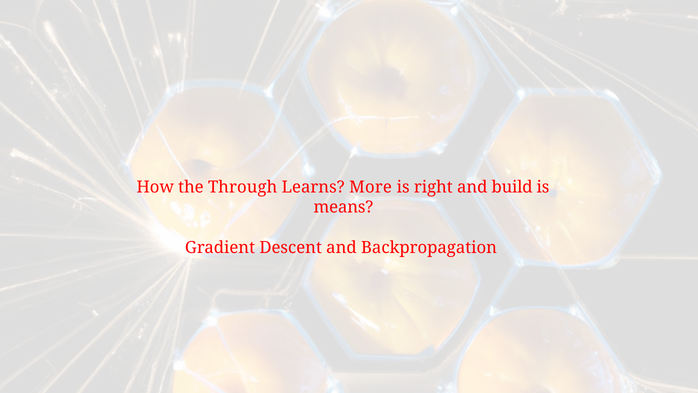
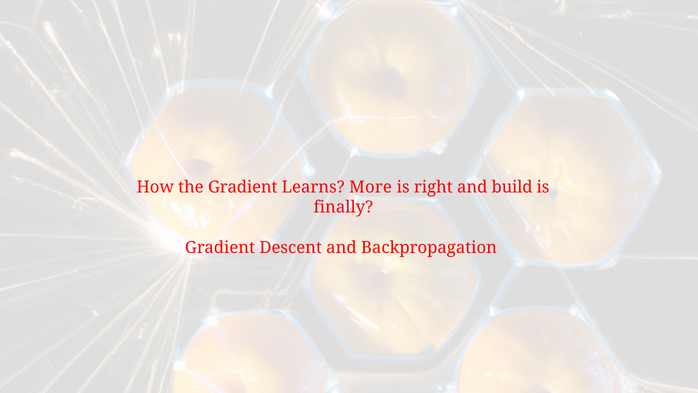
the Through: Through -> Gradient
means: means -> finally
